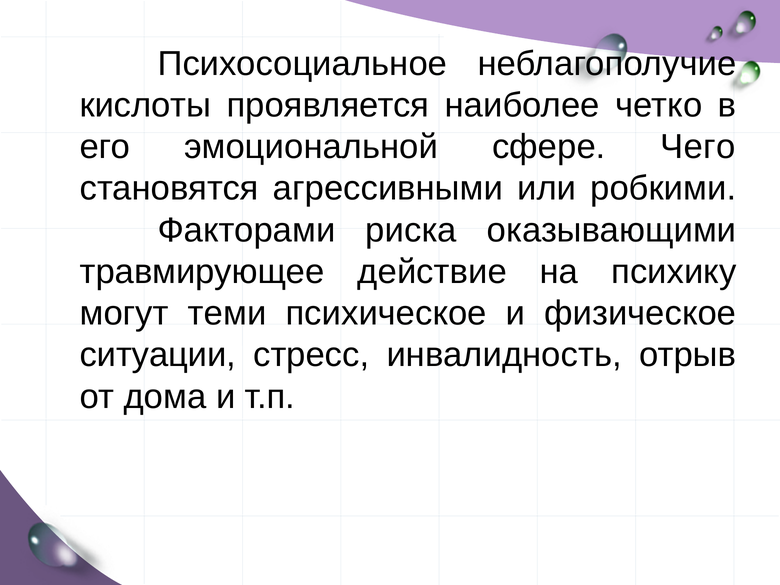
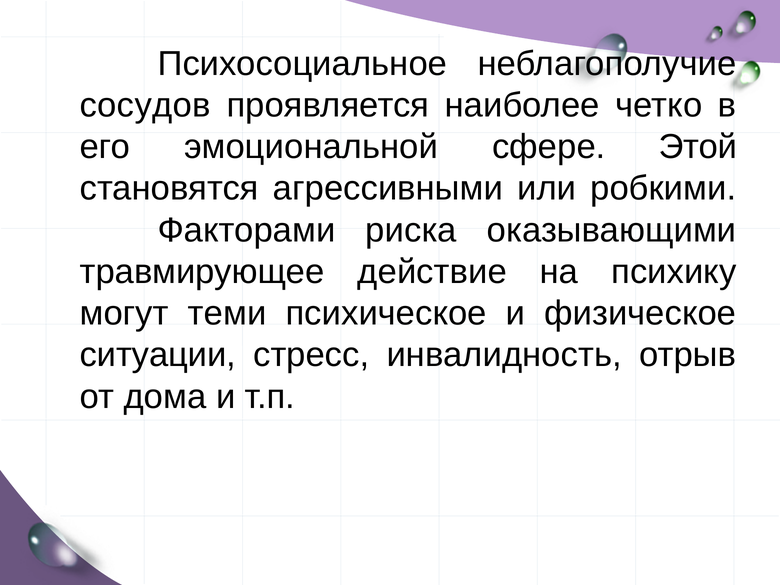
кислоты: кислоты -> сосудов
Чего: Чего -> Этой
